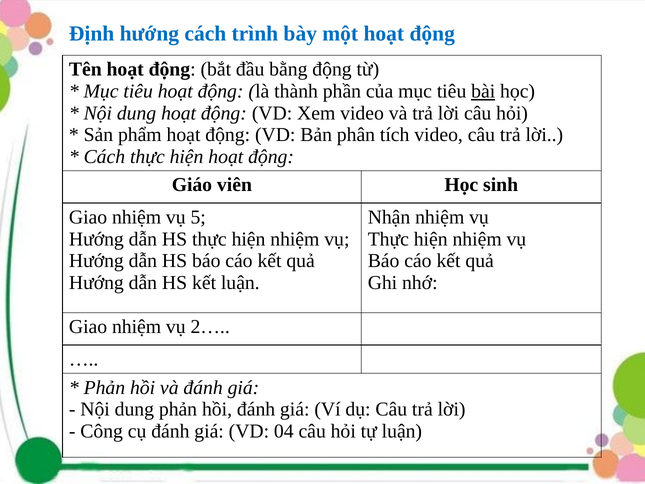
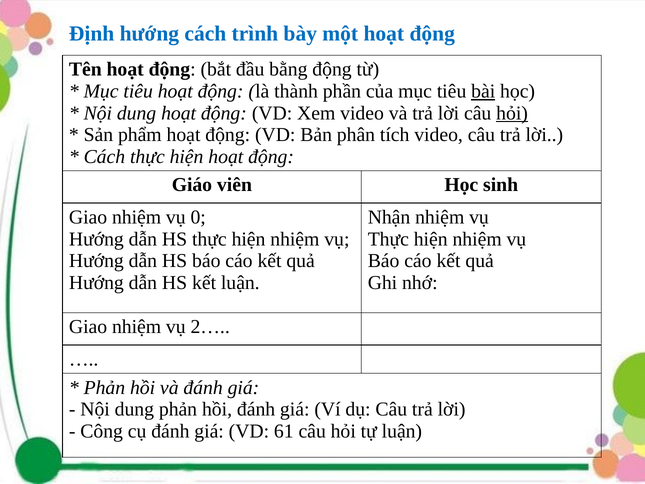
hỏi at (512, 113) underline: none -> present
5: 5 -> 0
04: 04 -> 61
